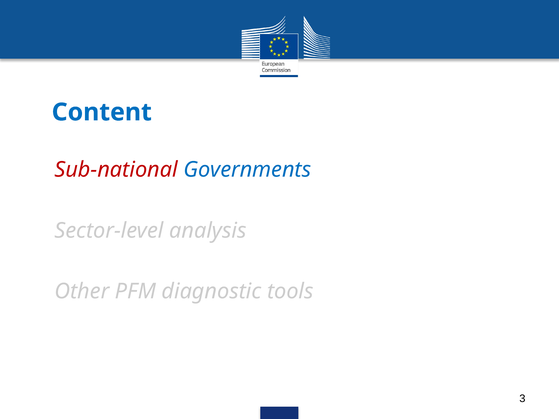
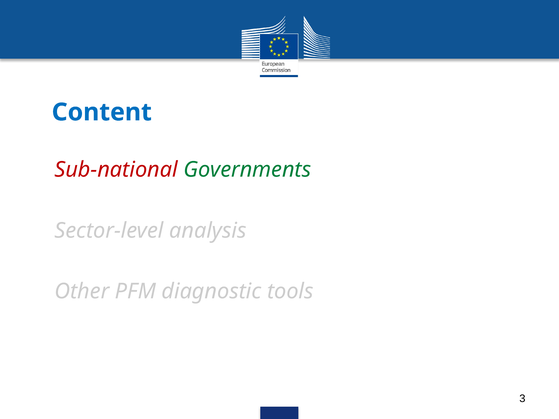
Governments colour: blue -> green
